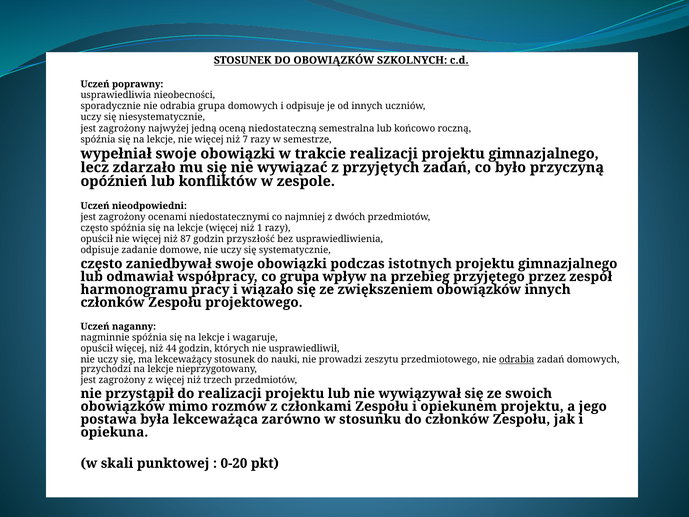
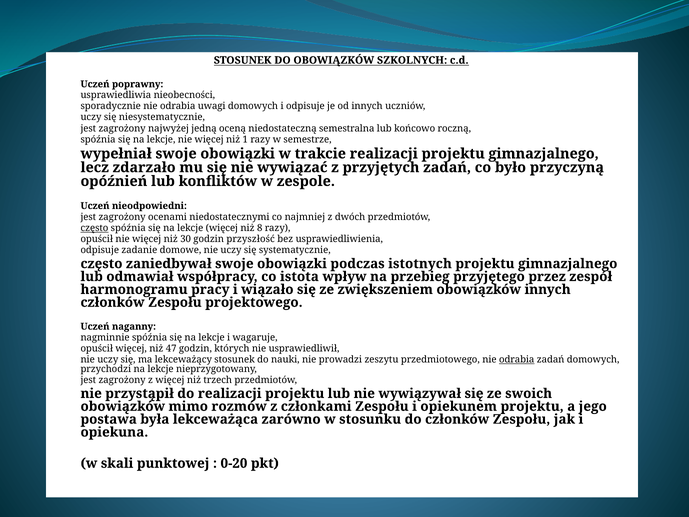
odrabia grupa: grupa -> uwagi
7: 7 -> 1
często at (94, 228) underline: none -> present
1: 1 -> 8
87: 87 -> 30
co grupa: grupa -> istota
44: 44 -> 47
